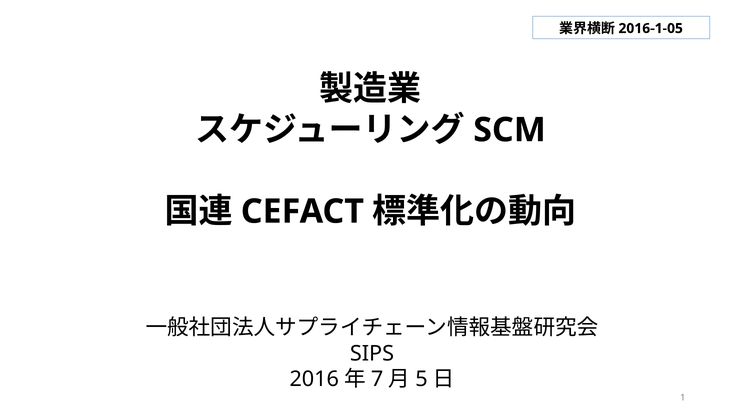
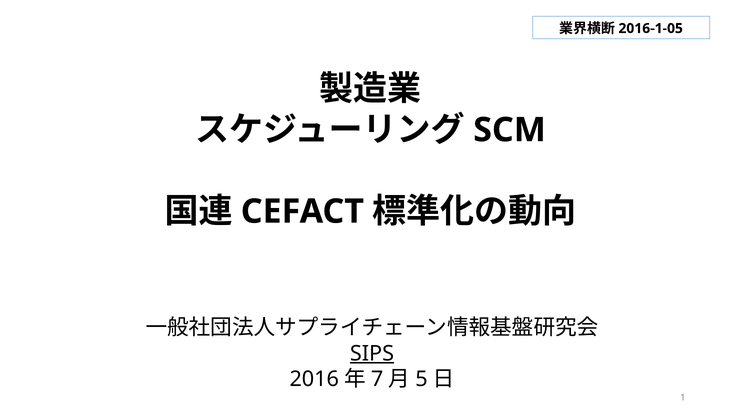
SIPS underline: none -> present
